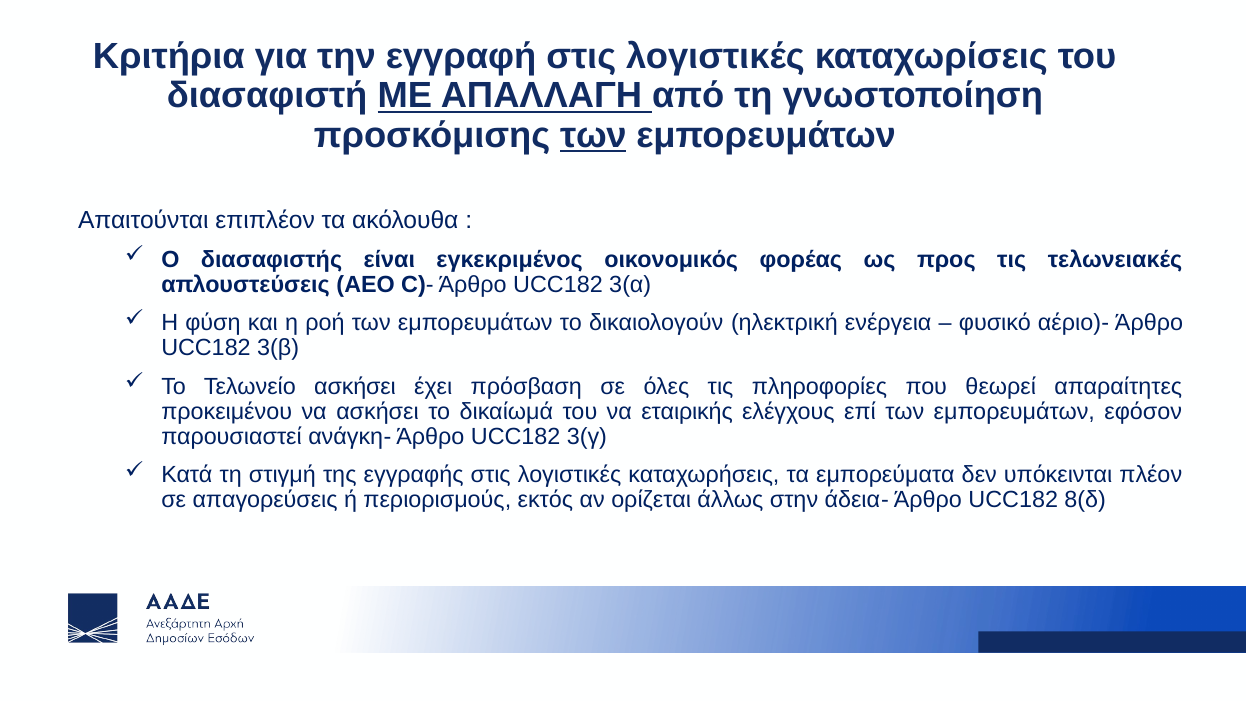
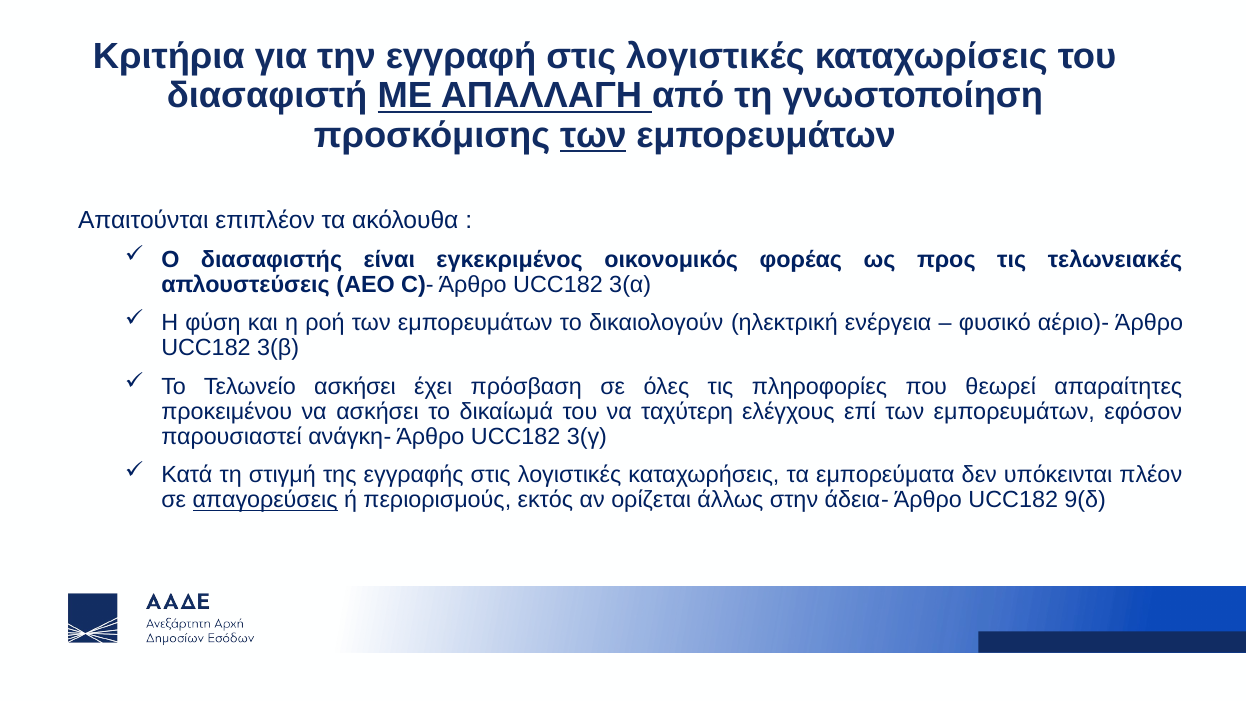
εταιρικής: εταιρικής -> ταχύτερη
απαγορεύσεις underline: none -> present
8(δ: 8(δ -> 9(δ
